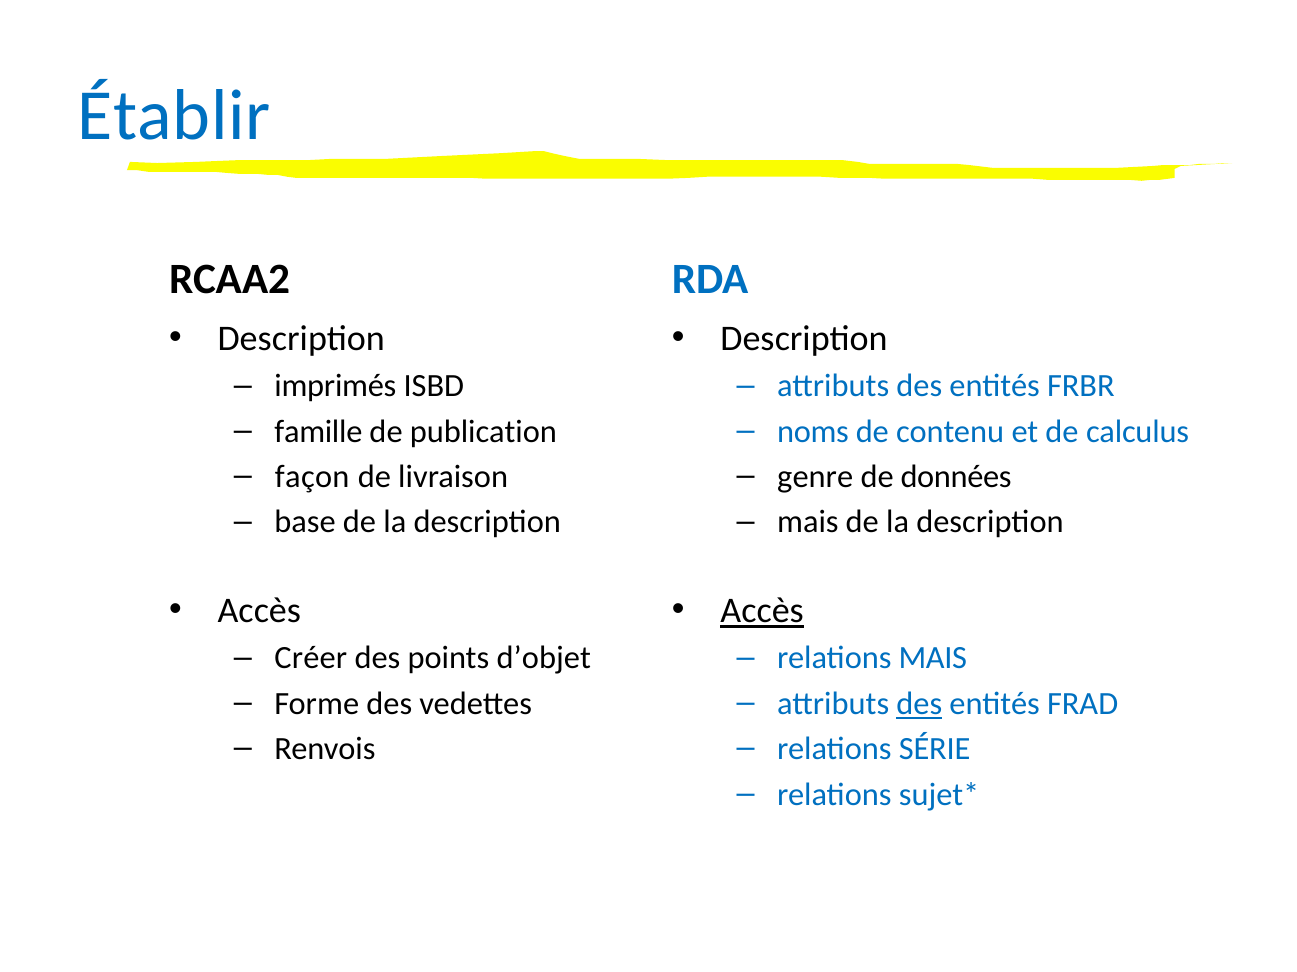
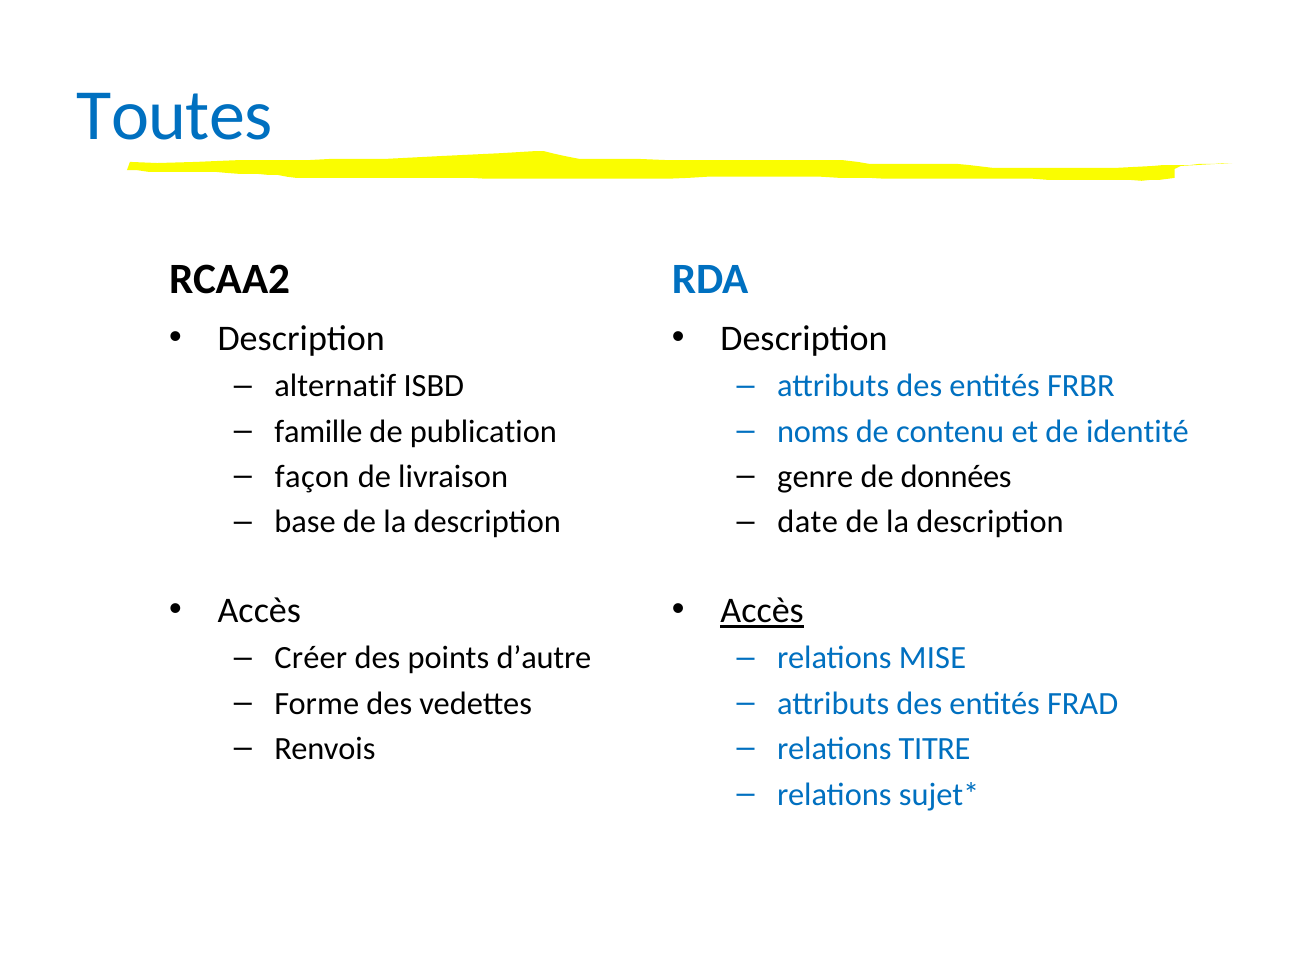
Établir: Établir -> Toutes
imprimés: imprimés -> alternatif
calculus: calculus -> identité
mais at (808, 523): mais -> date
d’objet: d’objet -> d’autre
relations MAIS: MAIS -> MISE
des at (919, 704) underline: present -> none
SÉRIE: SÉRIE -> TITRE
